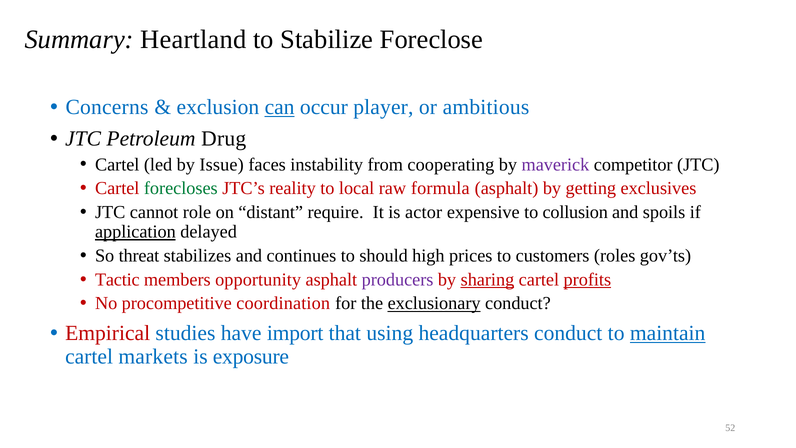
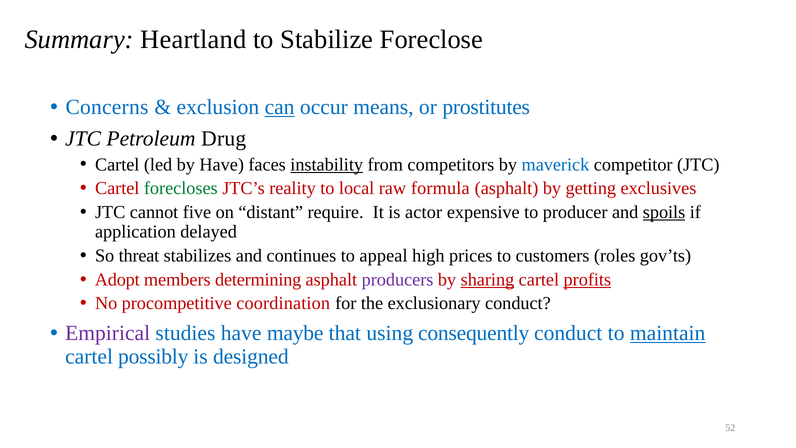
player: player -> means
ambitious: ambitious -> prostitutes
by Issue: Issue -> Have
instability underline: none -> present
cooperating: cooperating -> competitors
maverick colour: purple -> blue
role: role -> five
collusion: collusion -> producer
spoils underline: none -> present
application underline: present -> none
should: should -> appeal
Tactic: Tactic -> Adopt
opportunity: opportunity -> determining
exclusionary underline: present -> none
Empirical colour: red -> purple
import: import -> maybe
headquarters: headquarters -> consequently
markets: markets -> possibly
exposure: exposure -> designed
